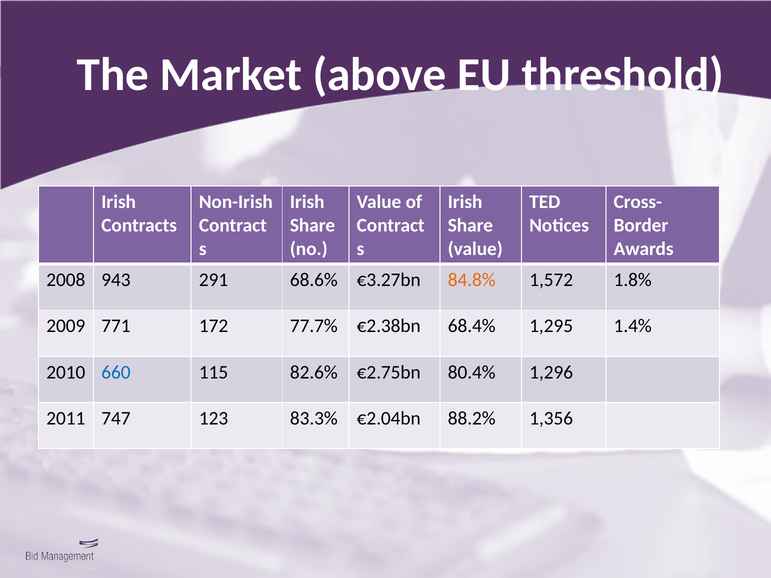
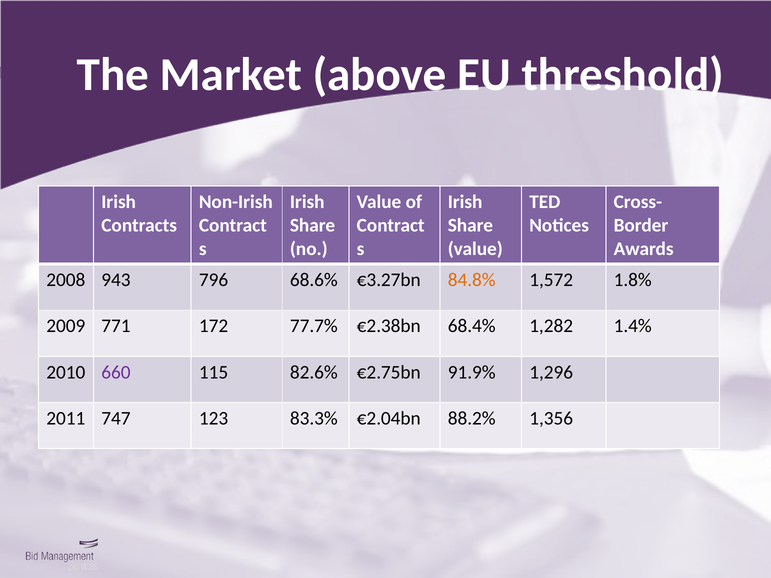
291: 291 -> 796
1,295: 1,295 -> 1,282
660 colour: blue -> purple
80.4%: 80.4% -> 91.9%
